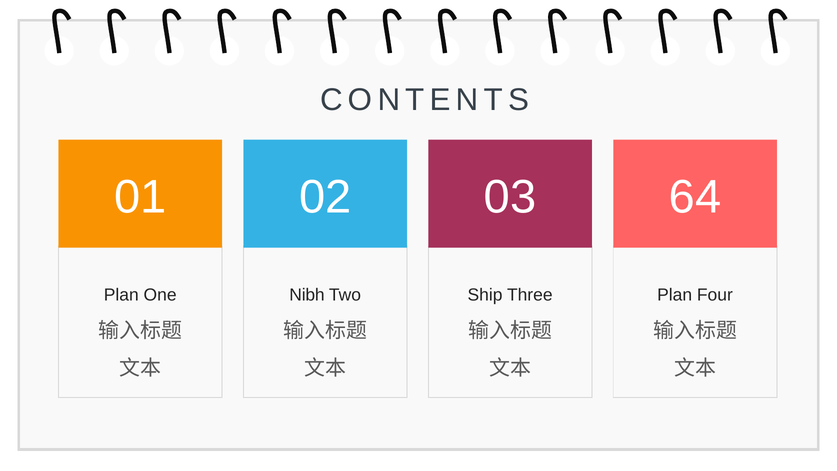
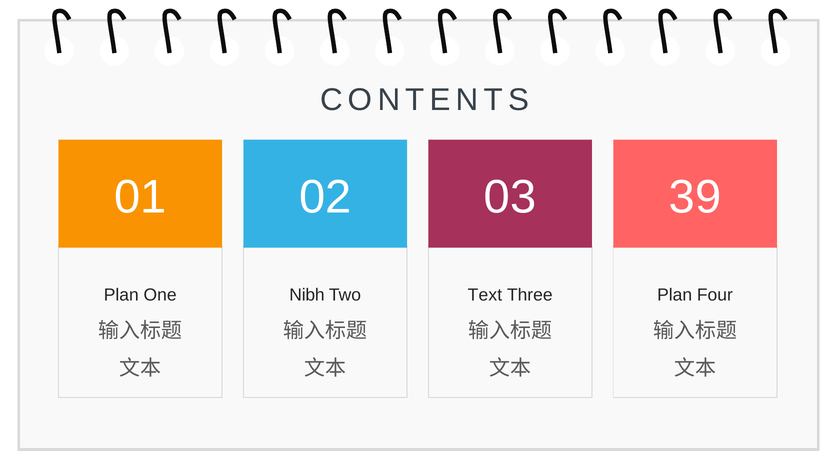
64: 64 -> 39
Ship: Ship -> Text
